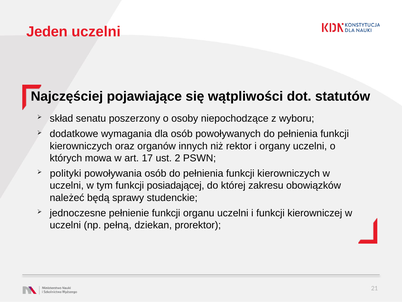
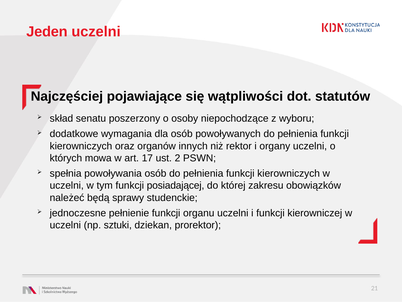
polityki: polityki -> spełnia
pełną: pełną -> sztuki
